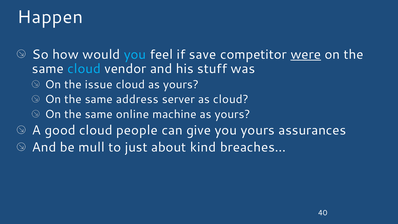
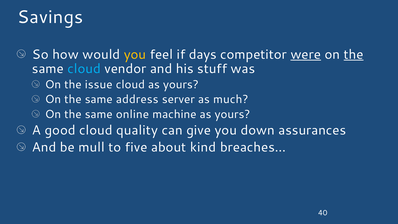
Happen: Happen -> Savings
you at (135, 54) colour: light blue -> yellow
save: save -> days
the at (354, 54) underline: none -> present
as cloud: cloud -> much
people: people -> quality
you yours: yours -> down
just: just -> five
